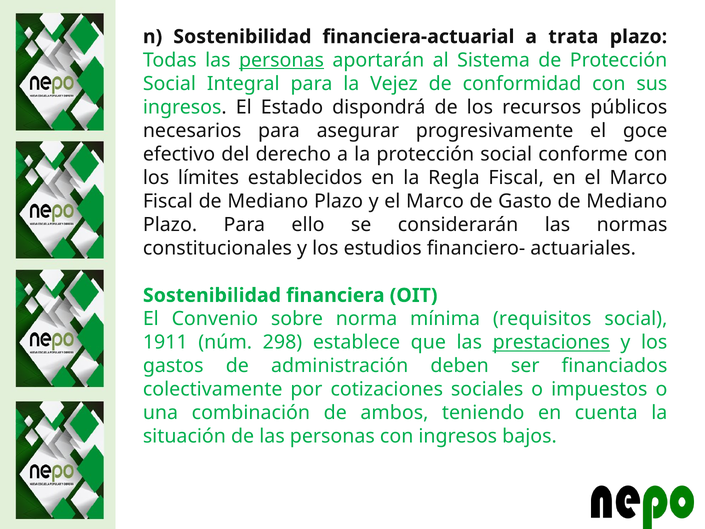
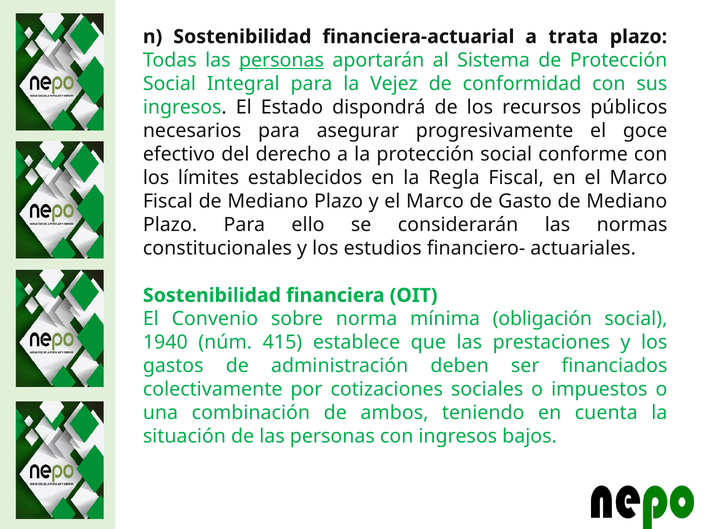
requisitos: requisitos -> obligación
1911: 1911 -> 1940
298: 298 -> 415
prestaciones underline: present -> none
